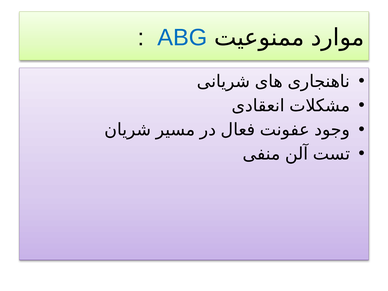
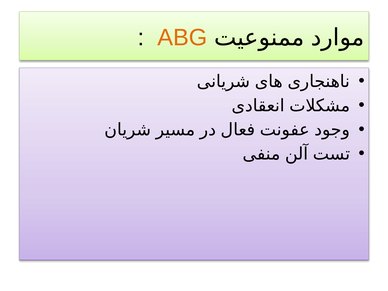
ABG colour: blue -> orange
